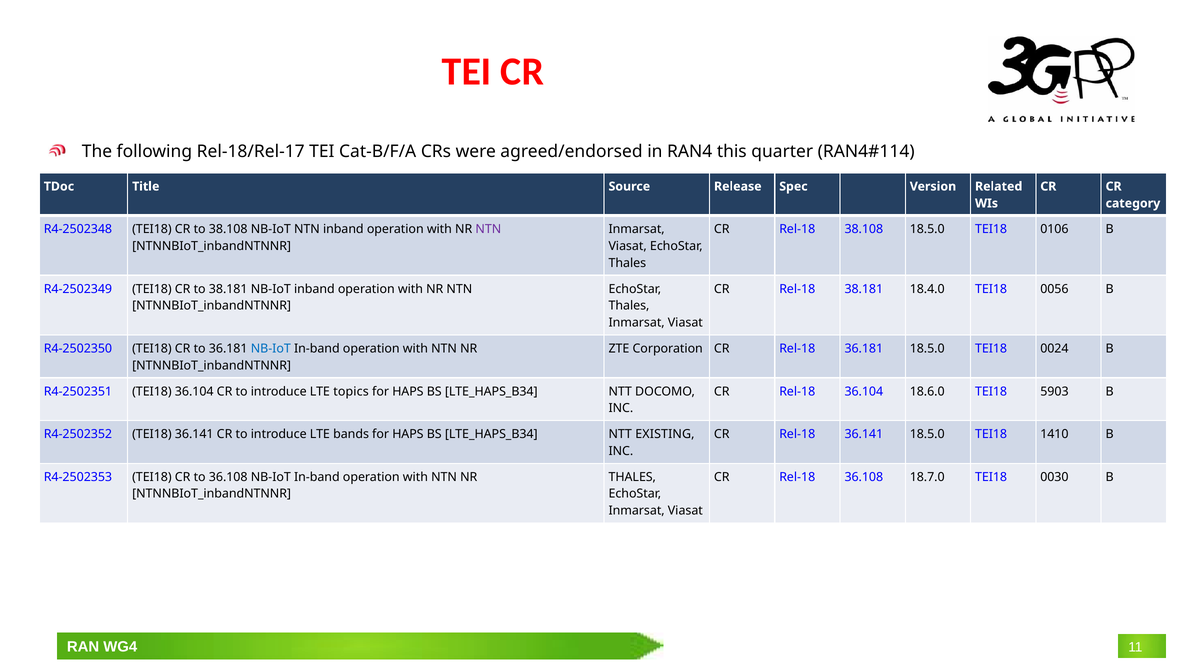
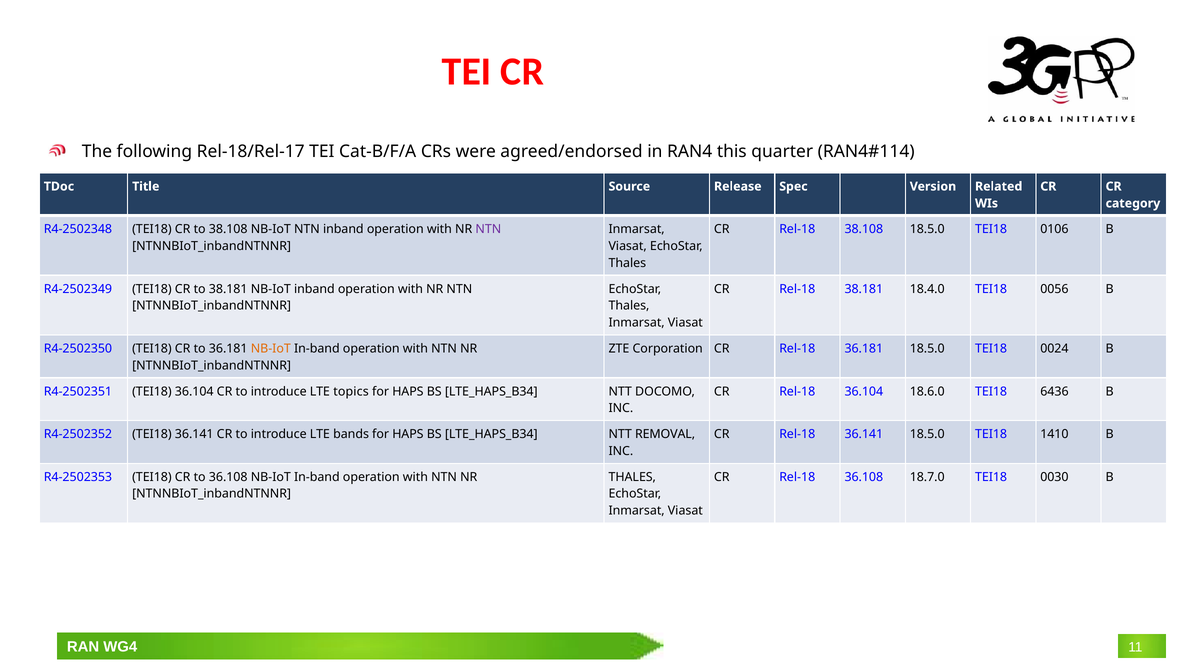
NB-IoT at (271, 348) colour: blue -> orange
5903: 5903 -> 6436
EXISTING: EXISTING -> REMOVAL
